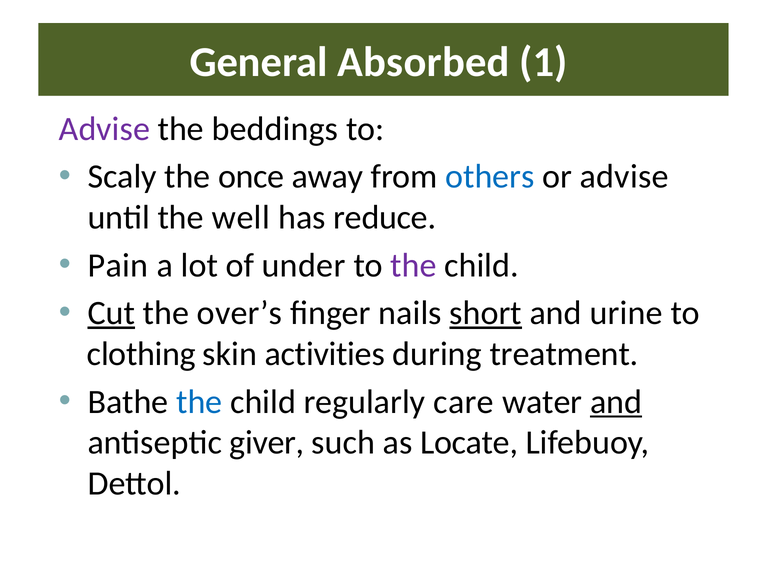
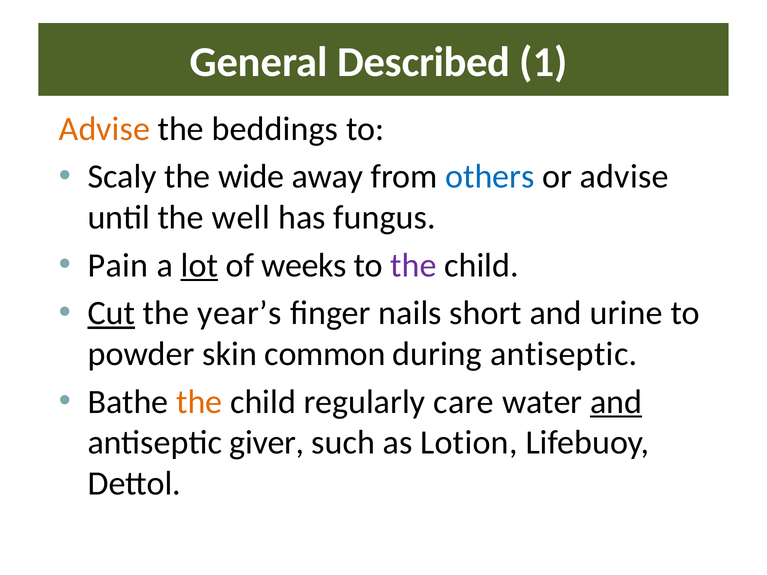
Absorbed: Absorbed -> Described
Advise at (104, 129) colour: purple -> orange
once: once -> wide
reduce: reduce -> fungus
lot underline: none -> present
under: under -> weeks
over’s: over’s -> year’s
short underline: present -> none
clothing: clothing -> powder
activities: activities -> common
during treatment: treatment -> antiseptic
the at (199, 402) colour: blue -> orange
Locate: Locate -> Lotion
